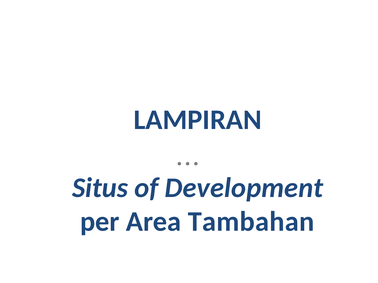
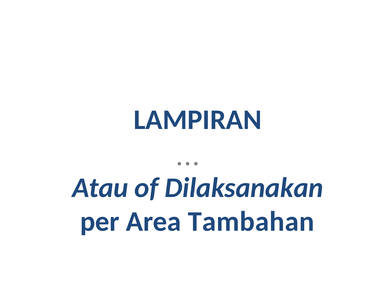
Situs: Situs -> Atau
Development: Development -> Dilaksanakan
